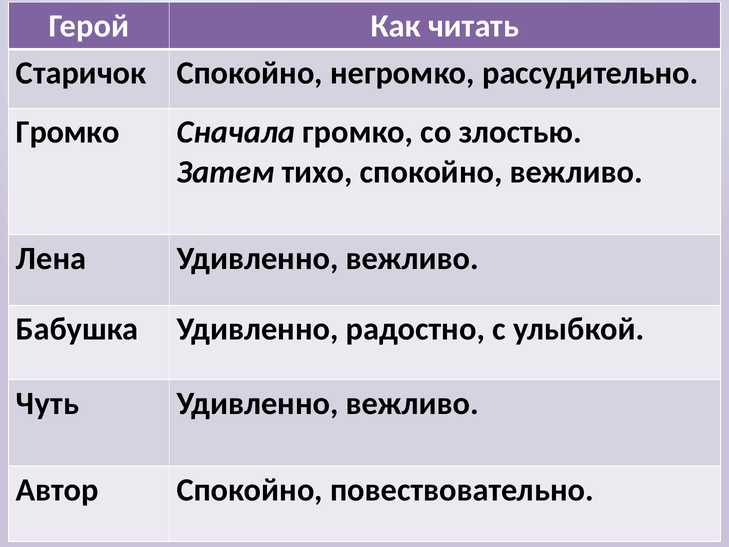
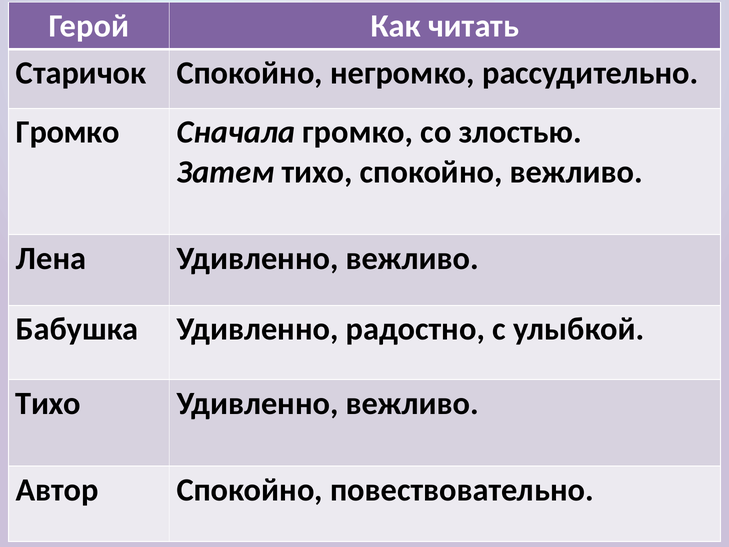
Чуть at (48, 403): Чуть -> Тихо
